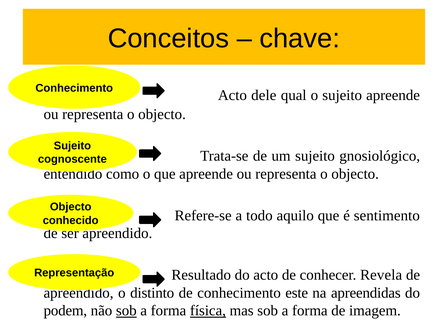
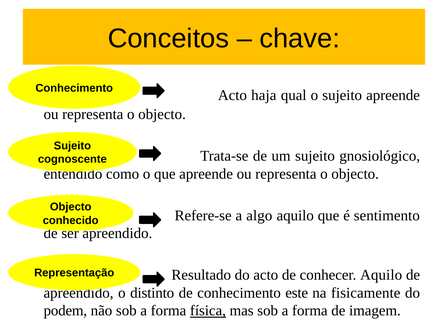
dele: dele -> haja
todo: todo -> algo
conhecer Revela: Revela -> Aquilo
apreendidas: apreendidas -> fisicamente
sob at (126, 311) underline: present -> none
